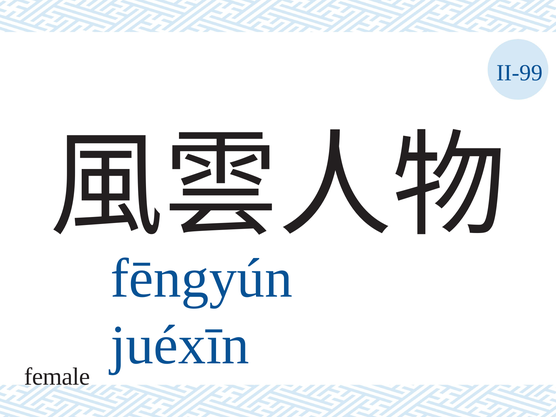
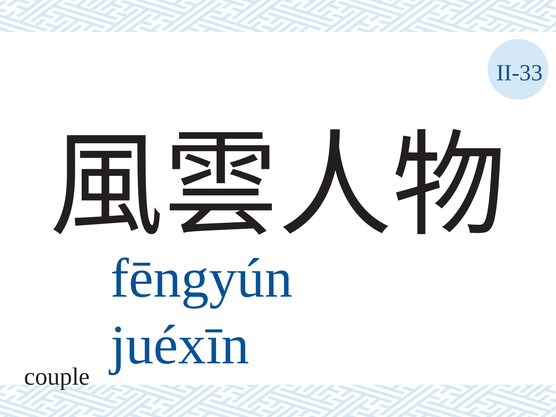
II-99: II-99 -> II-33
female: female -> couple
